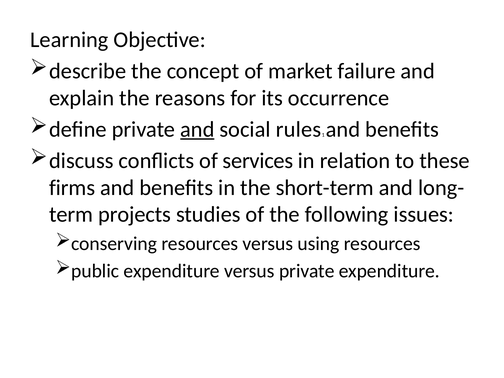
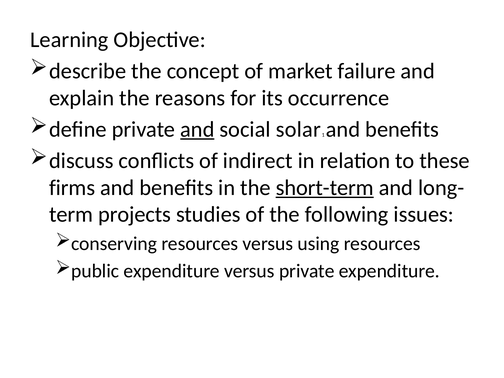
rules: rules -> solar
services: services -> indirect
short-term underline: none -> present
